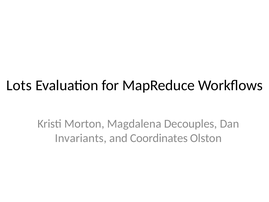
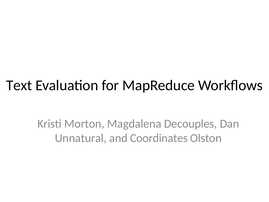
Lots: Lots -> Text
Invariants: Invariants -> Unnatural
